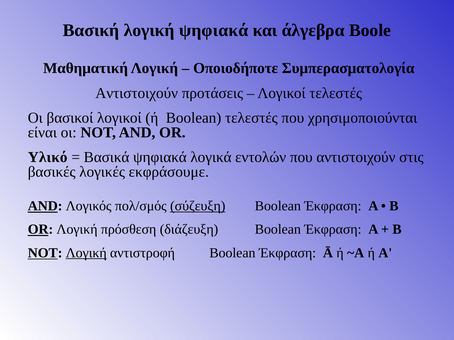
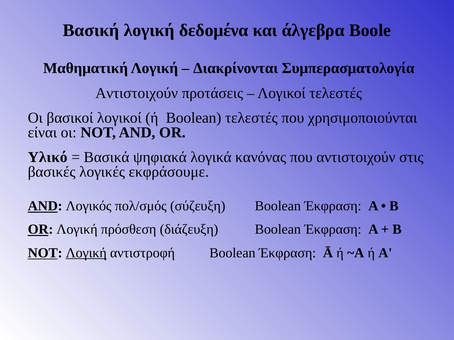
λογική ψηφιακά: ψηφιακά -> δεδομένα
Οποιοδήποτε: Οποιοδήποτε -> Διακρίνονται
εντολών: εντολών -> κανόνας
σύζευξη underline: present -> none
